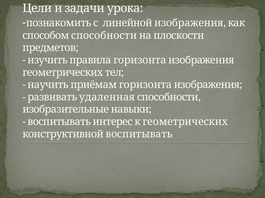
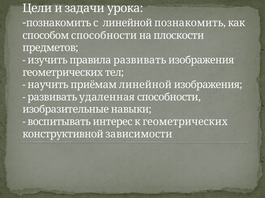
линейной изображения: изображения -> познакомить
правила горизонта: горизонта -> развивать
приёмам горизонта: горизонта -> линейной
конструктивной воспитывать: воспитывать -> зависимости
